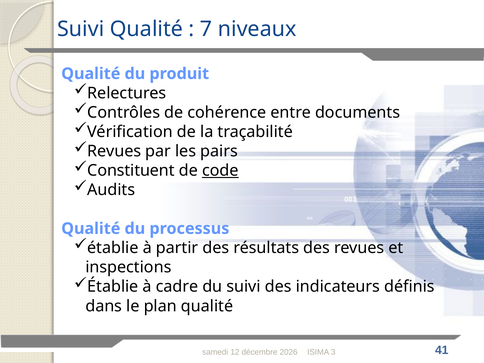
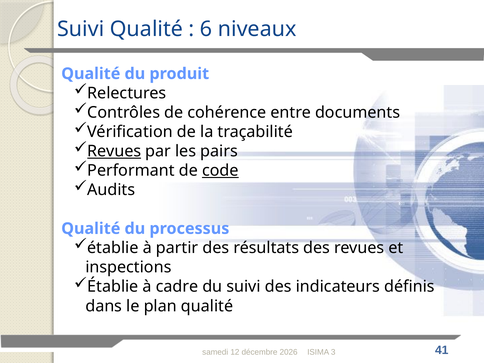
7: 7 -> 6
Revues at (114, 151) underline: none -> present
Constituent: Constituent -> Performant
